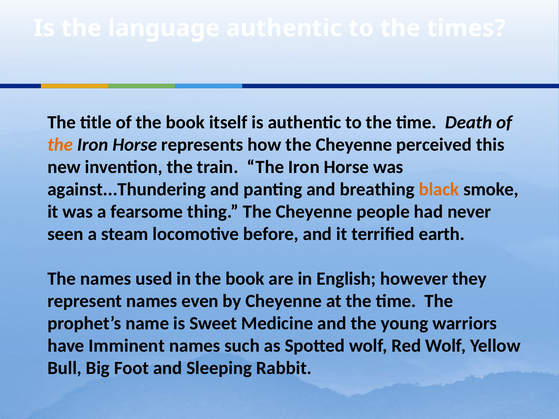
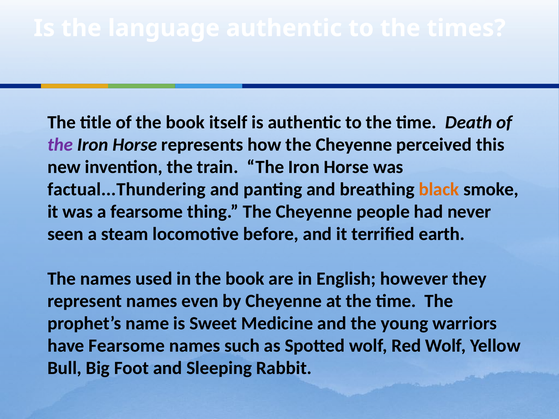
the at (60, 145) colour: orange -> purple
against...Thundering: against...Thundering -> factual...Thundering
have Imminent: Imminent -> Fearsome
